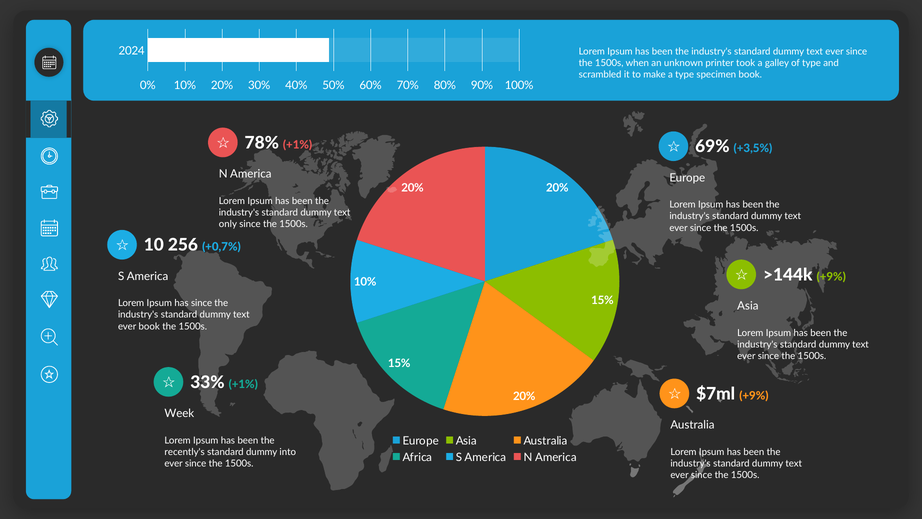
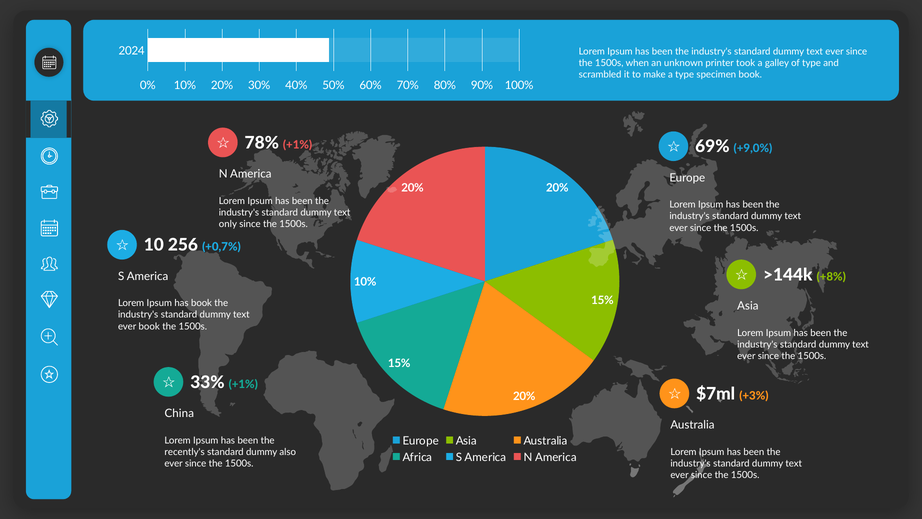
+3,5%: +3,5% -> +9,0%
>144k +9%: +9% -> +8%
has since: since -> book
$7ml +9%: +9% -> +3%
Week: Week -> China
into: into -> also
